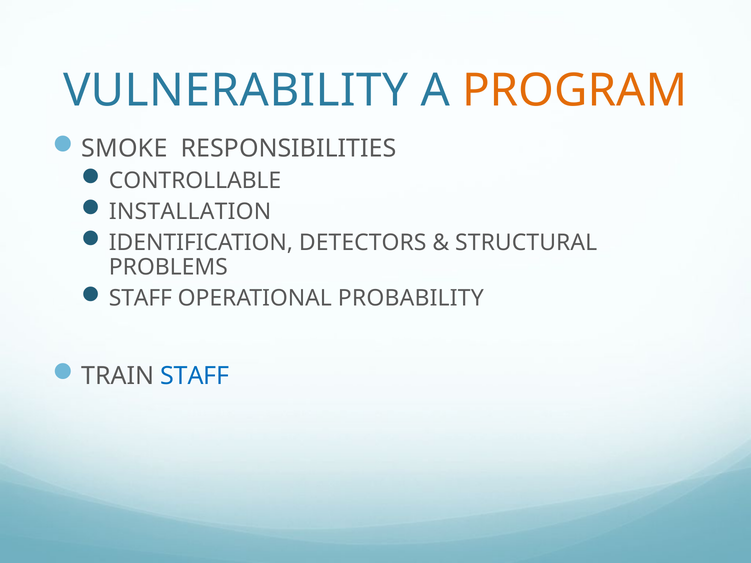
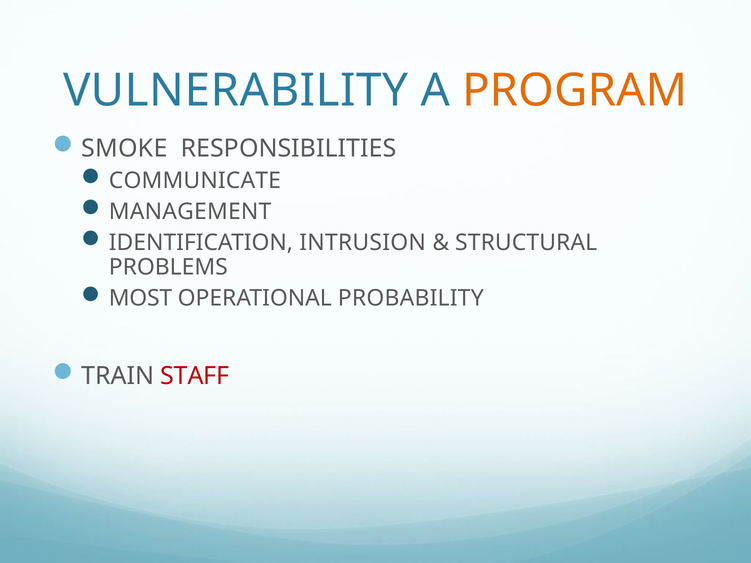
CONTROLLABLE: CONTROLLABLE -> COMMUNICATE
INSTALLATION: INSTALLATION -> MANAGEMENT
DETECTORS: DETECTORS -> INTRUSION
STAFF at (140, 299): STAFF -> MOST
STAFF at (195, 376) colour: blue -> red
